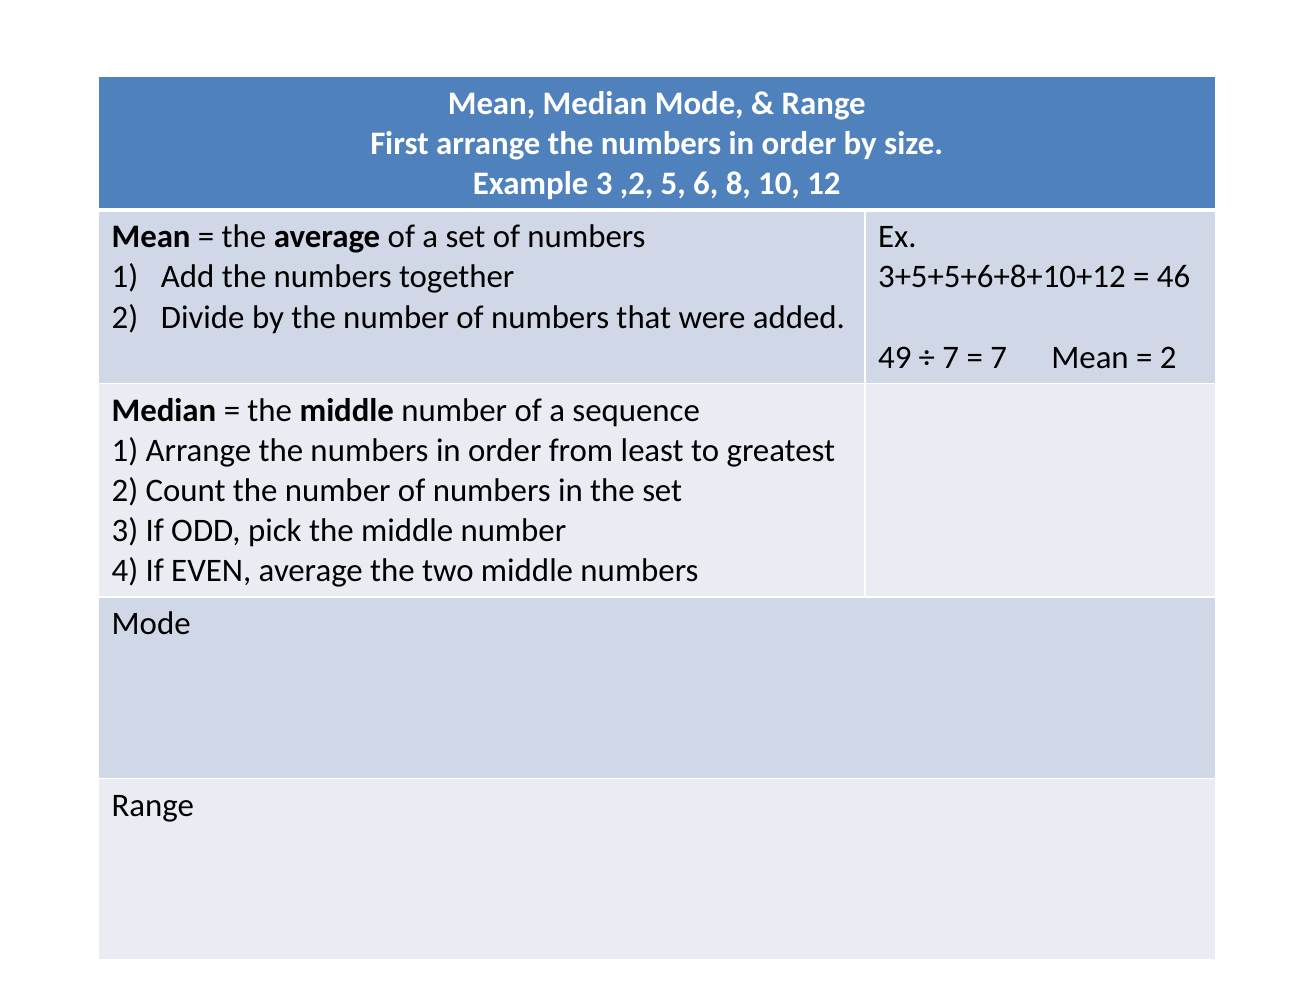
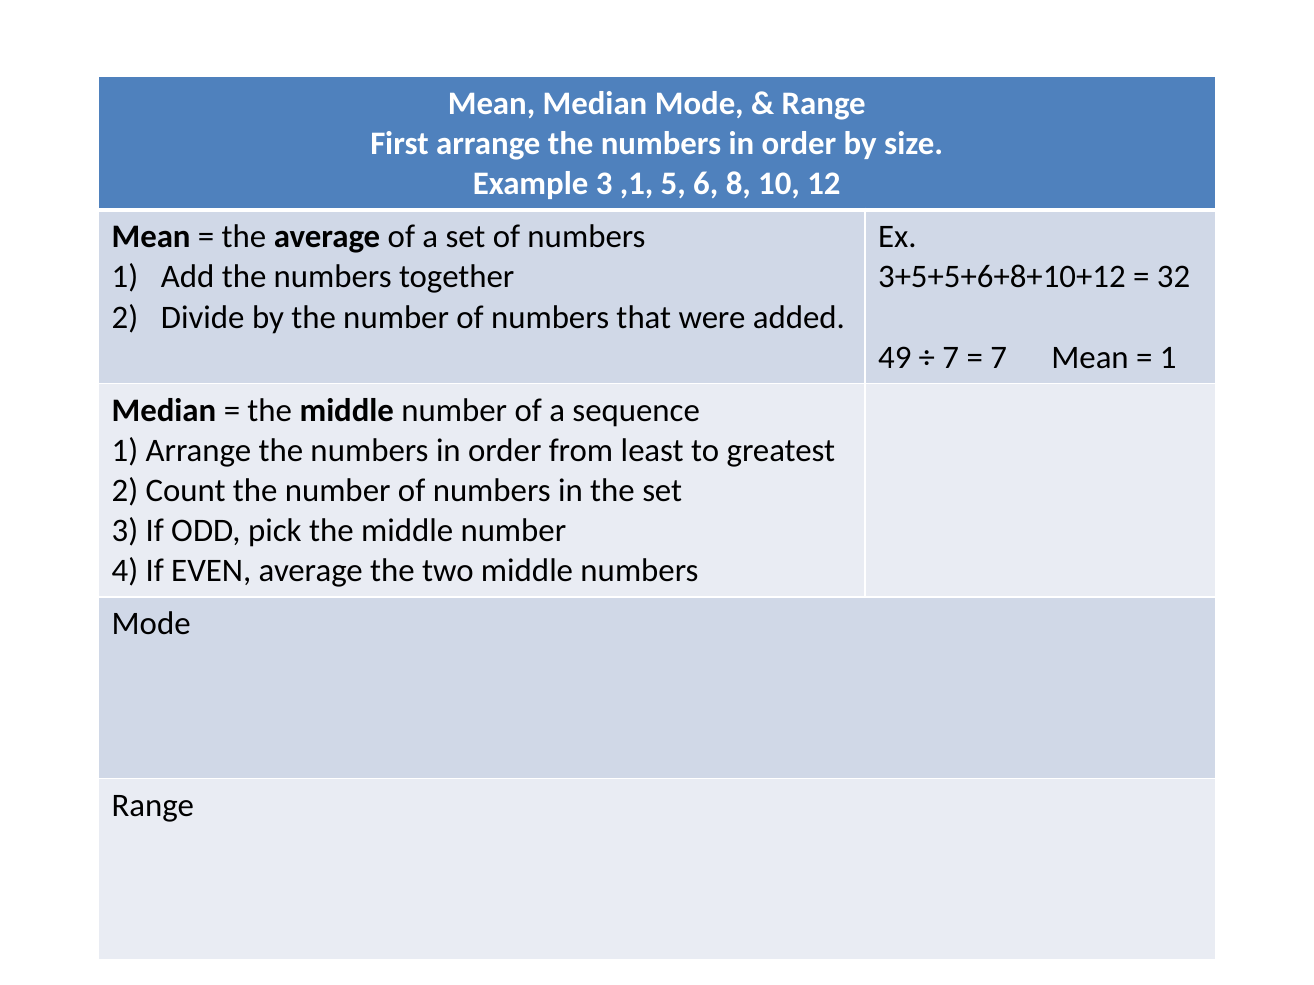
,2: ,2 -> ,1
46: 46 -> 32
2 at (1168, 357): 2 -> 1
